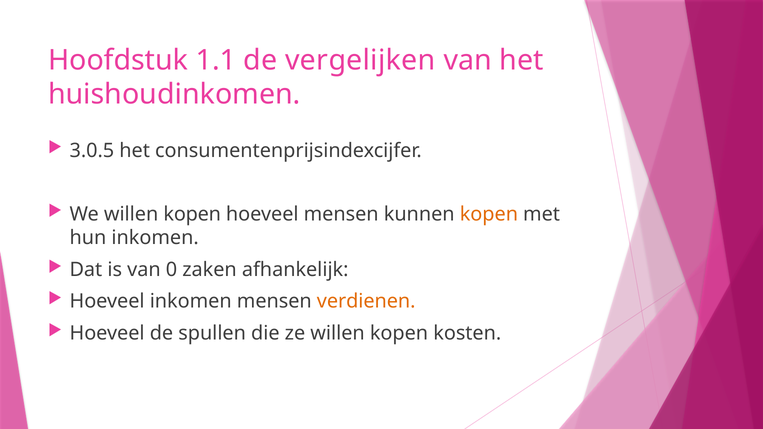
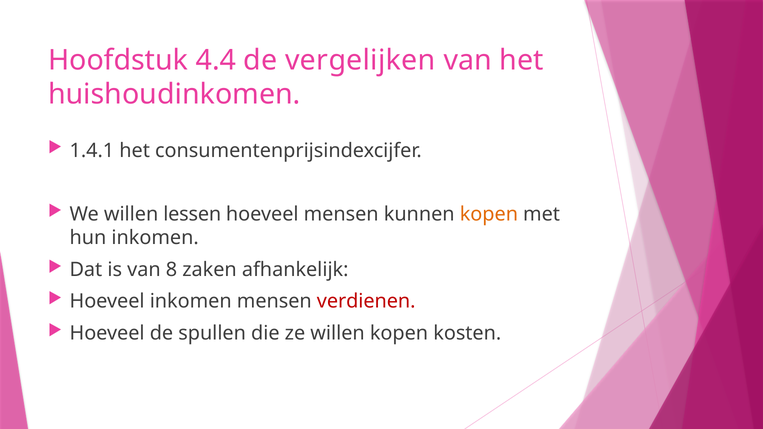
1.1: 1.1 -> 4.4
3.0.5: 3.0.5 -> 1.4.1
We willen kopen: kopen -> lessen
0: 0 -> 8
verdienen colour: orange -> red
